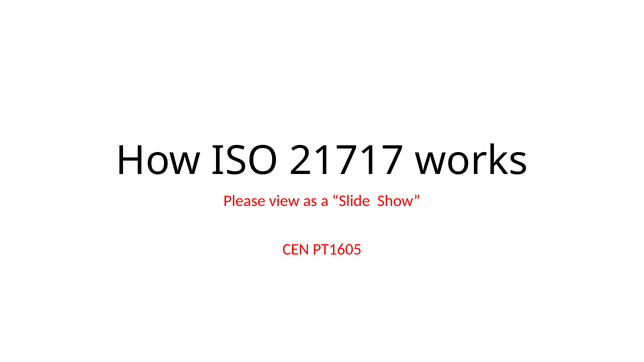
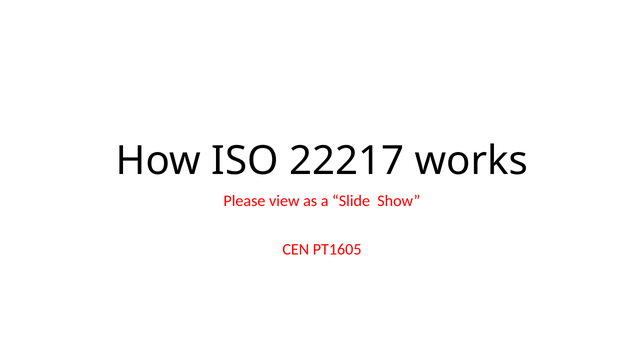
21717: 21717 -> 22217
